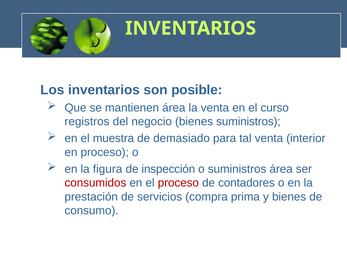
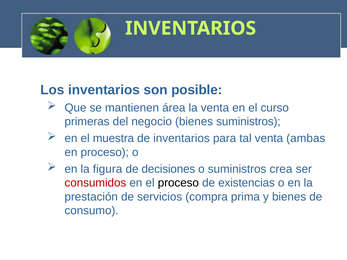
registros: registros -> primeras
de demasiado: demasiado -> inventarios
interior: interior -> ambas
inspección: inspección -> decisiones
suministros área: área -> crea
proceso at (178, 183) colour: red -> black
contadores: contadores -> existencias
